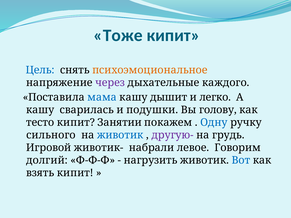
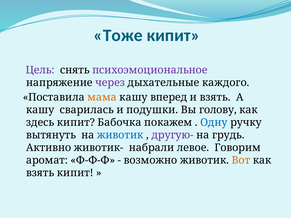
Цель colour: blue -> purple
психоэмоциональное colour: orange -> purple
мама colour: blue -> orange
дышит: дышит -> вперед
и легко: легко -> взять
тесто: тесто -> здесь
Занятии: Занятии -> Бабочка
сильного: сильного -> вытянуть
Игровой: Игровой -> Активно
долгий: долгий -> аромат
нагрузить: нагрузить -> возможно
Вот colour: blue -> orange
